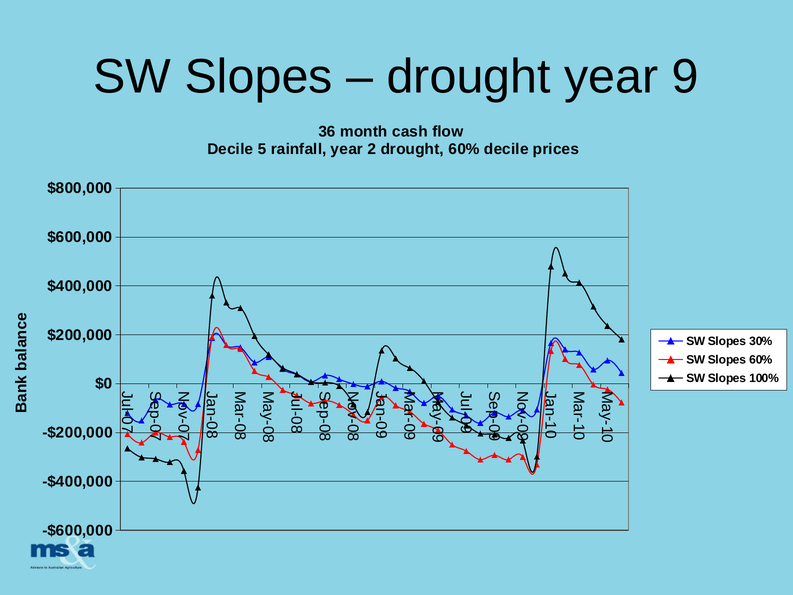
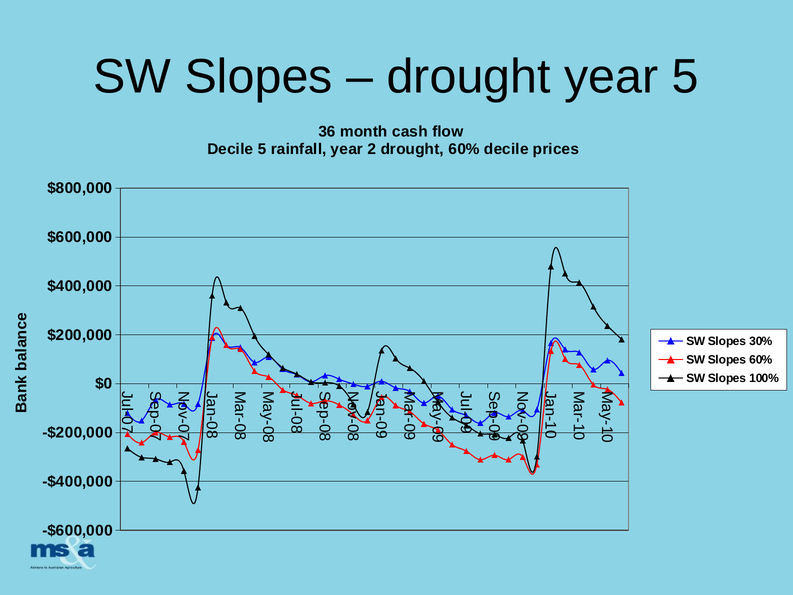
year 9: 9 -> 5
